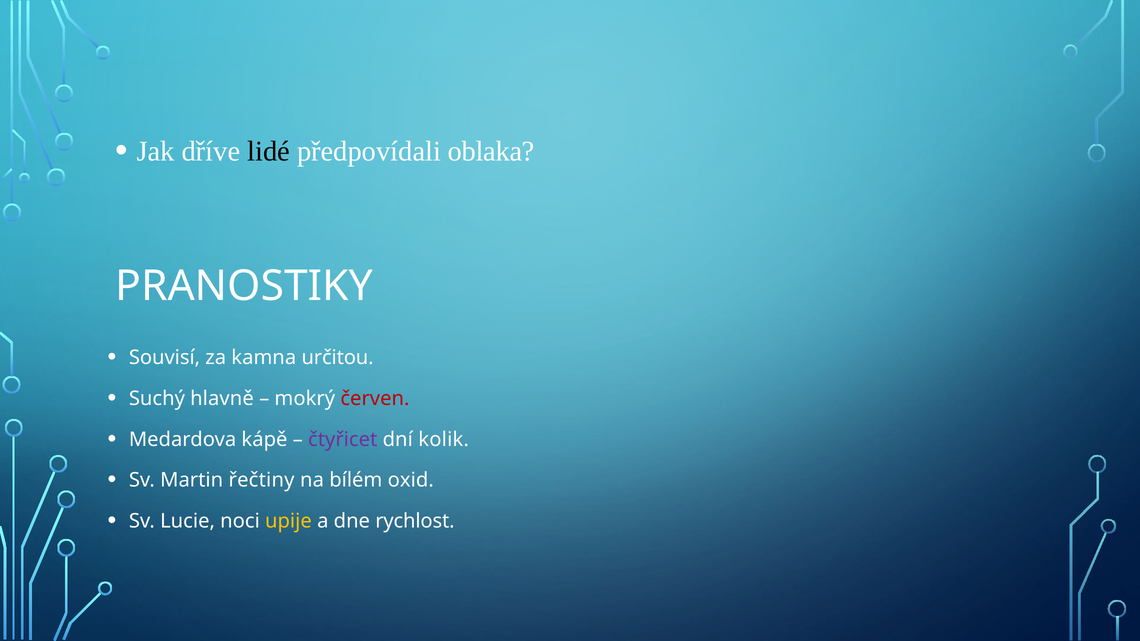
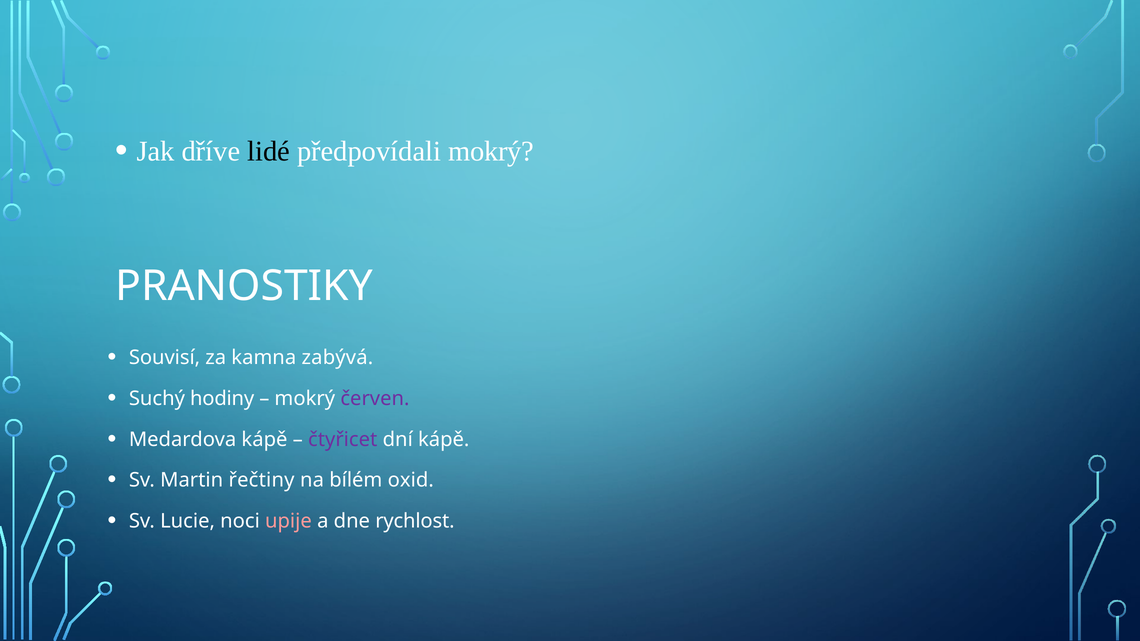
předpovídali oblaka: oblaka -> mokrý
určitou: určitou -> zabývá
hlavně: hlavně -> hodiny
červen colour: red -> purple
dní kolik: kolik -> kápě
upije colour: yellow -> pink
